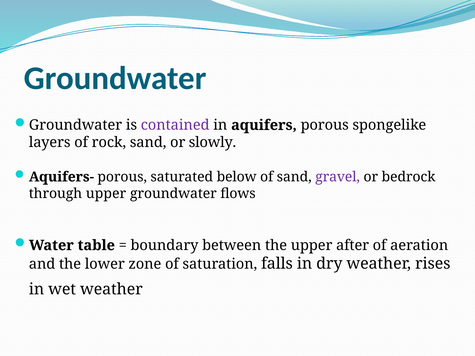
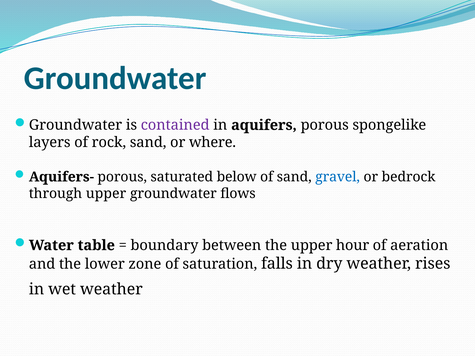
slowly: slowly -> where
gravel colour: purple -> blue
after: after -> hour
